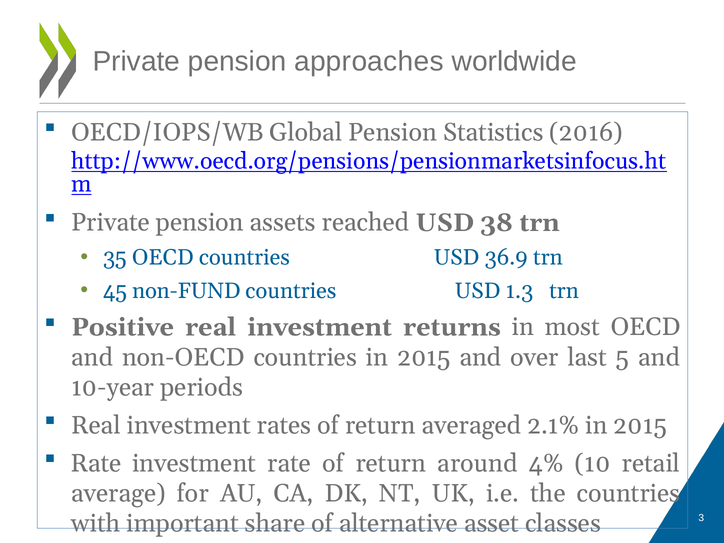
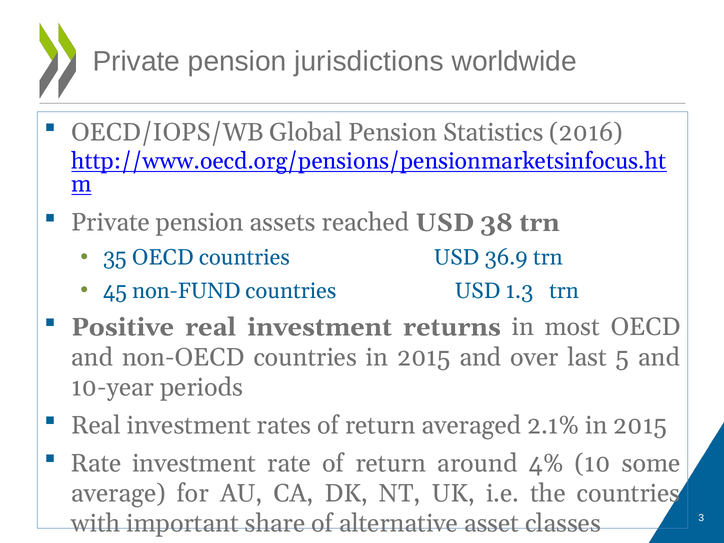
approaches: approaches -> jurisdictions
retail: retail -> some
